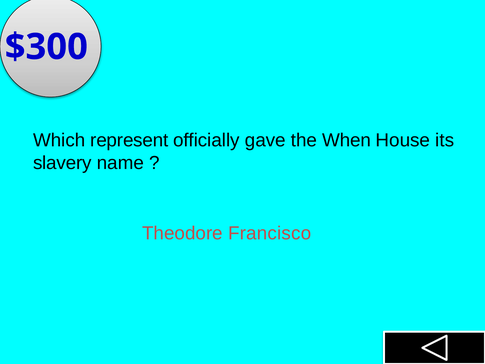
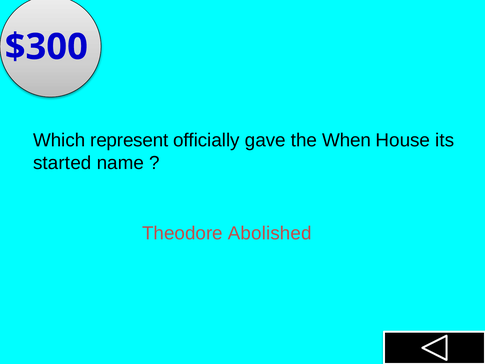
slavery: slavery -> started
Francisco: Francisco -> Abolished
